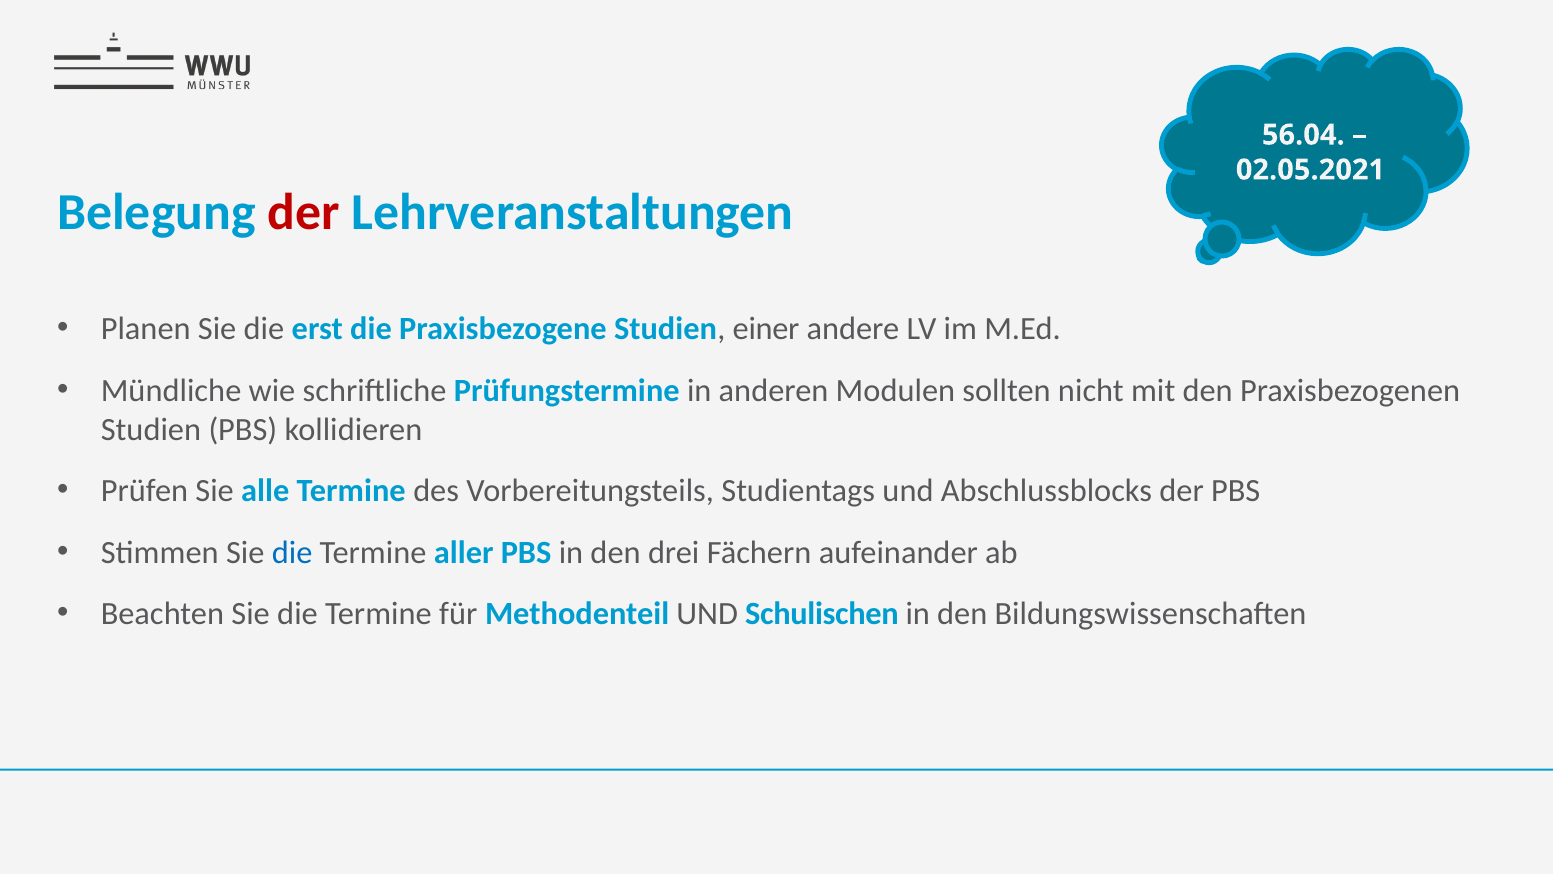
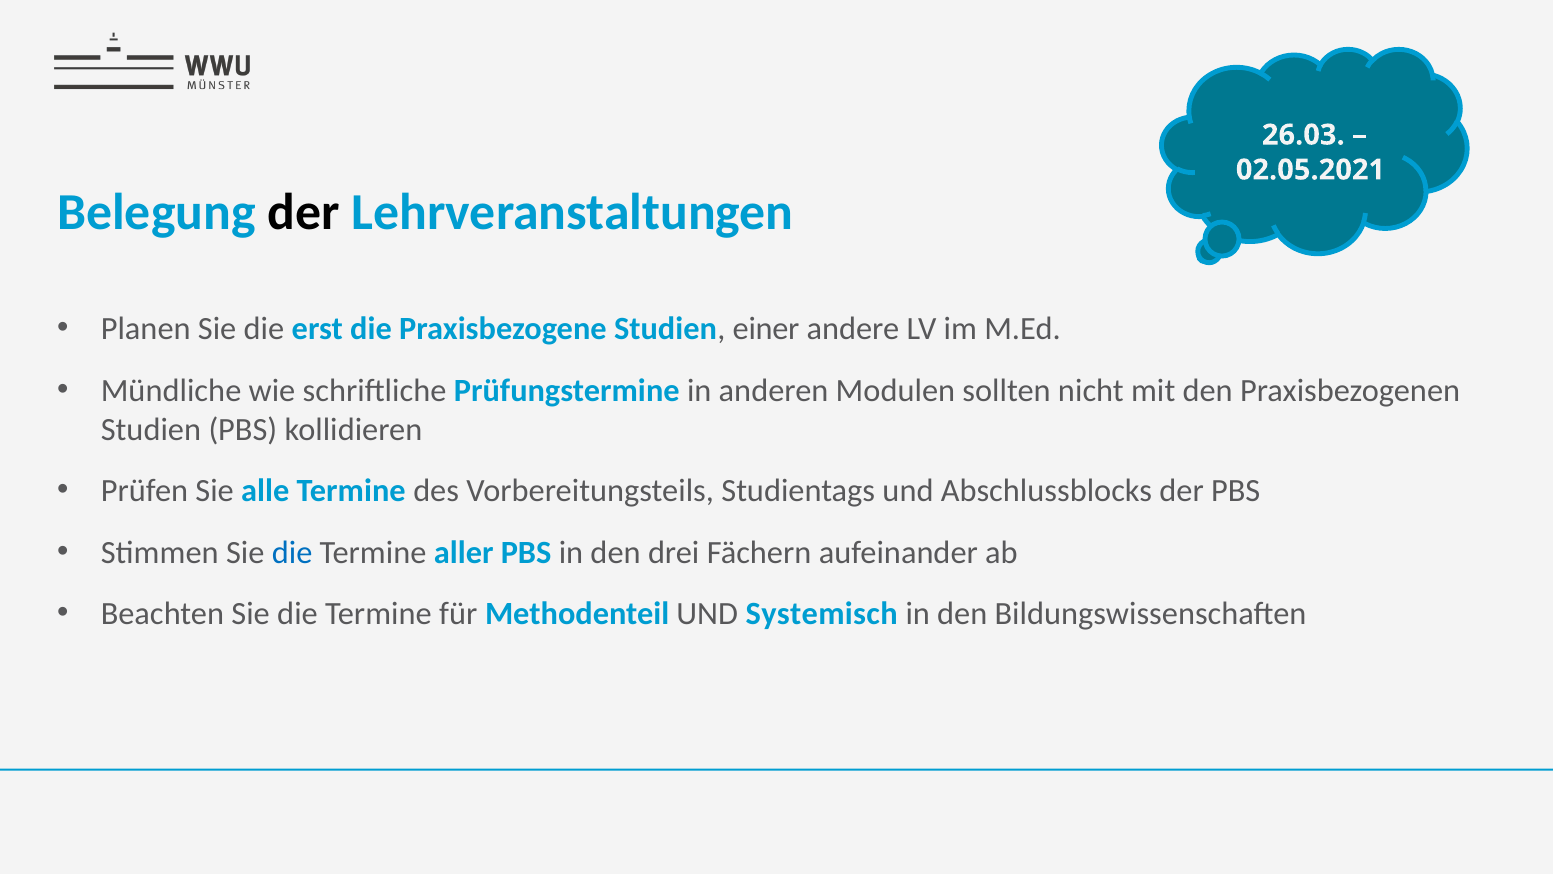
56.04: 56.04 -> 26.03
der at (304, 212) colour: red -> black
Schulischen: Schulischen -> Systemisch
